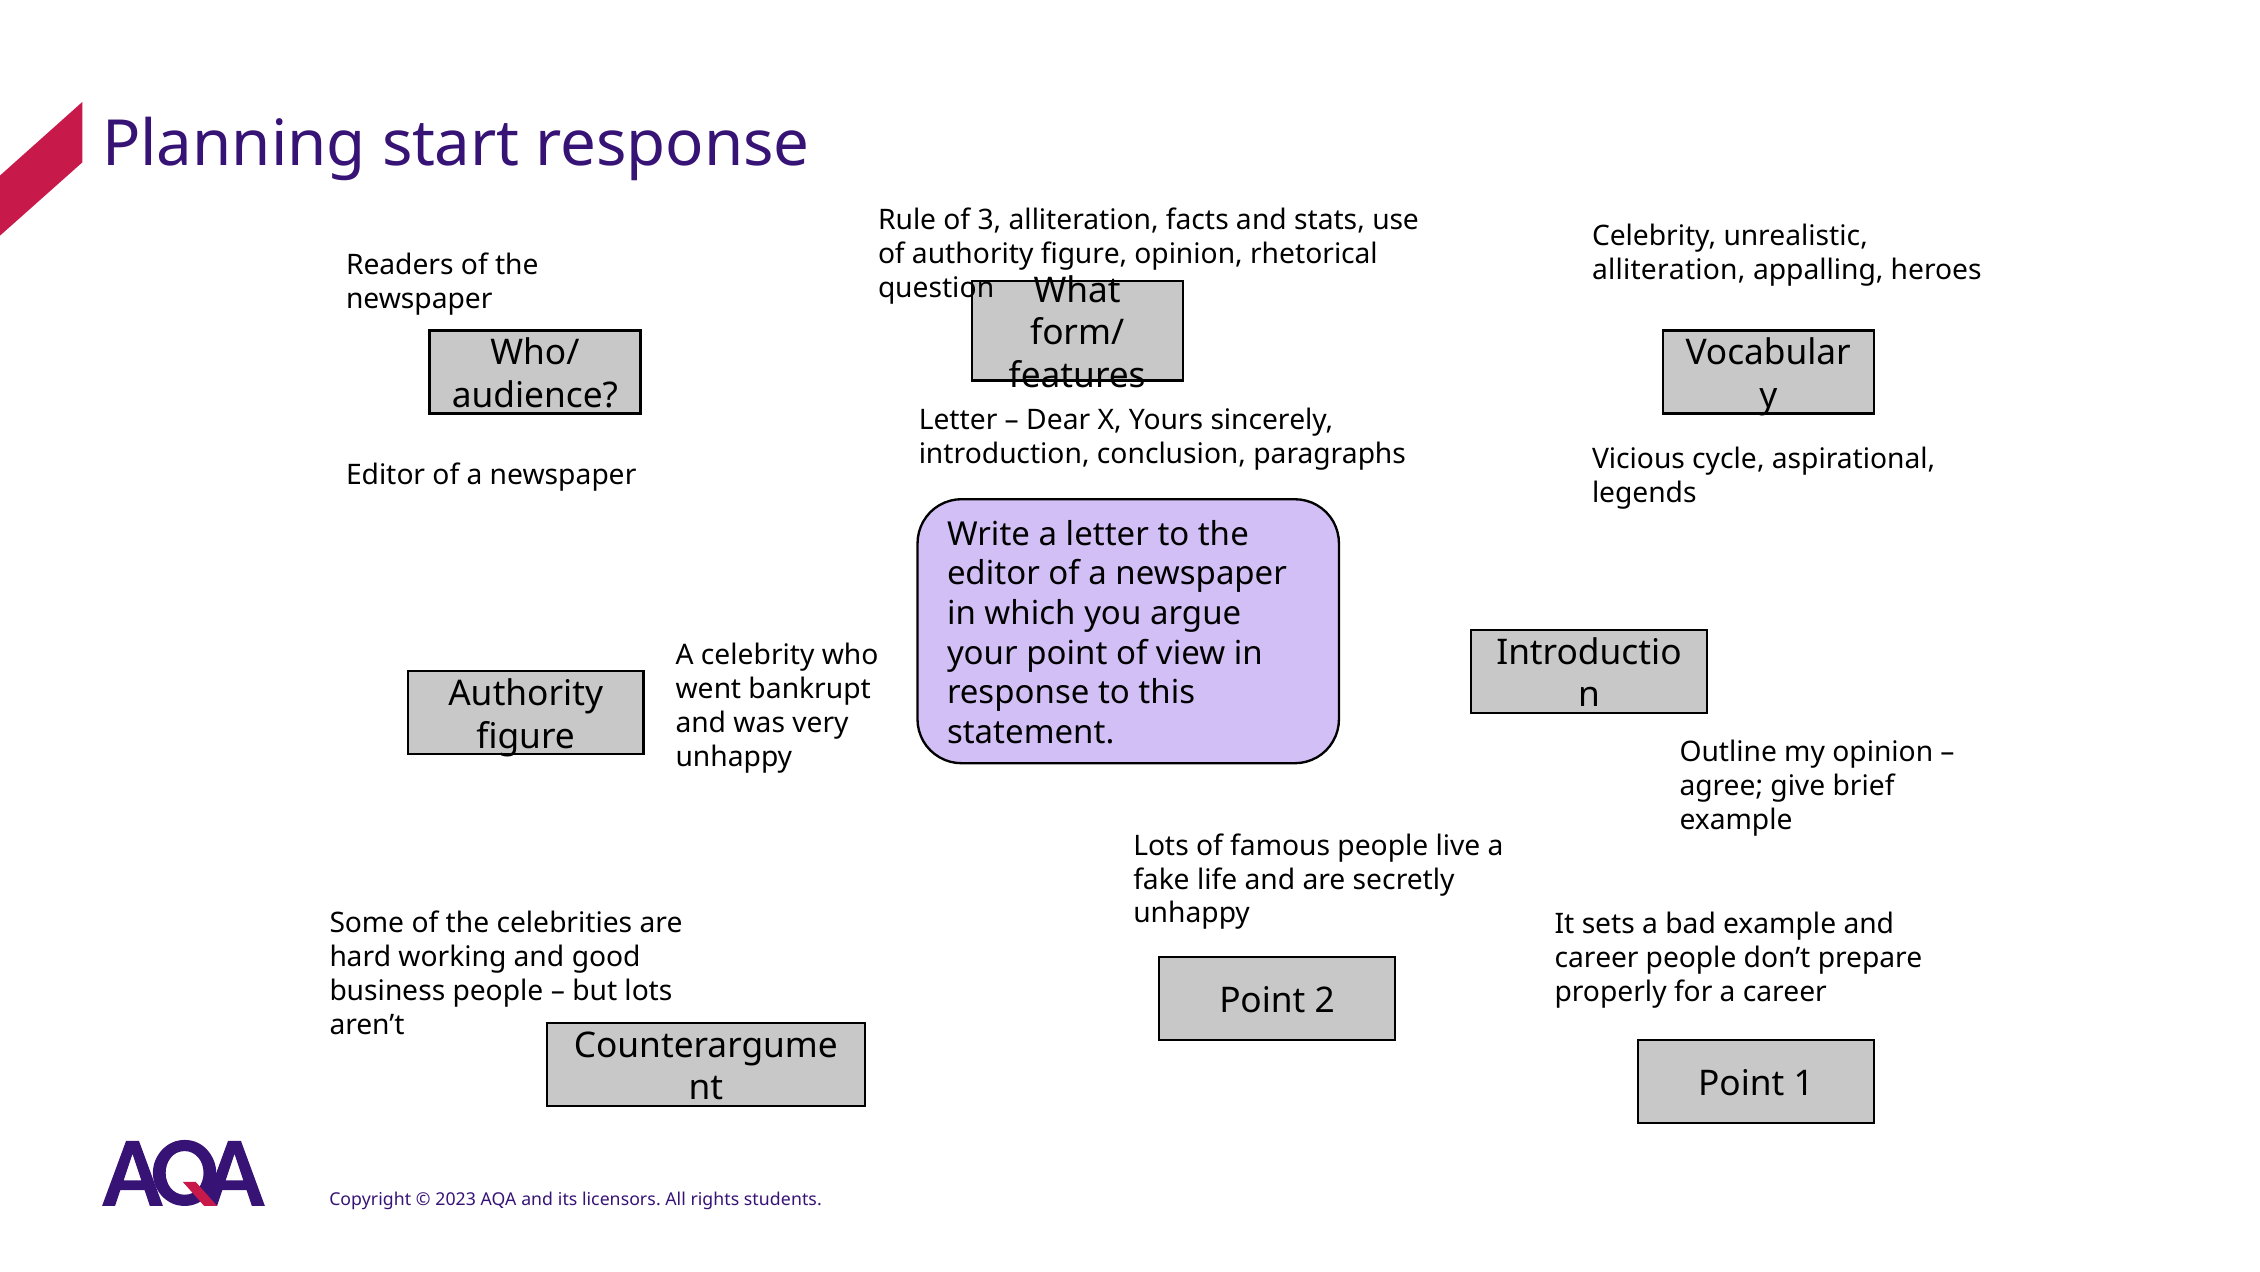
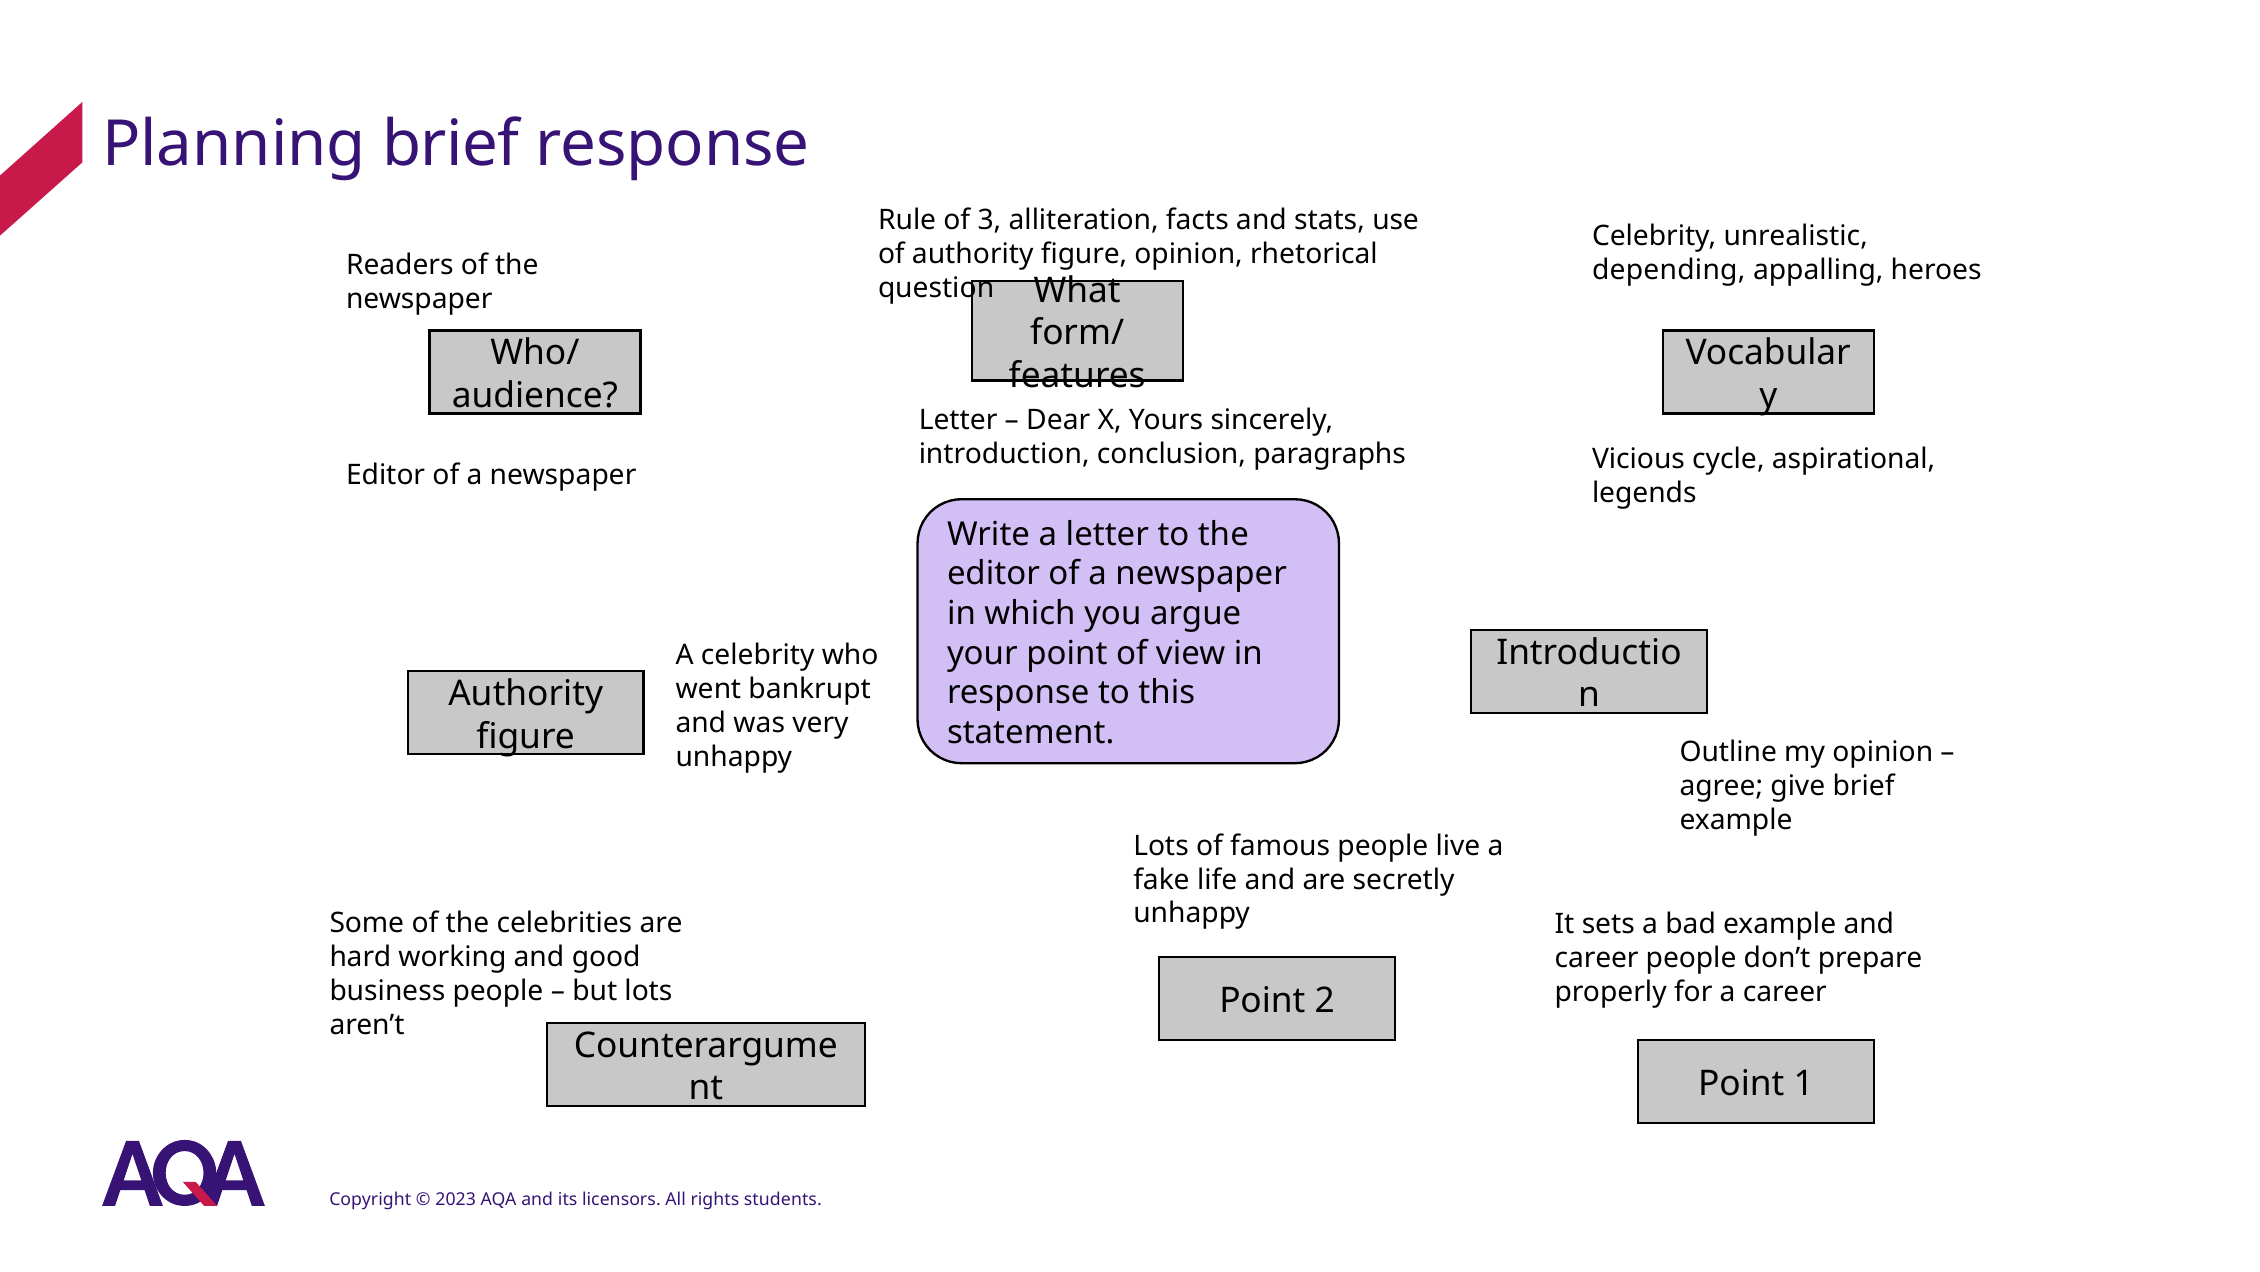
Planning start: start -> brief
alliteration at (1669, 270): alliteration -> depending
